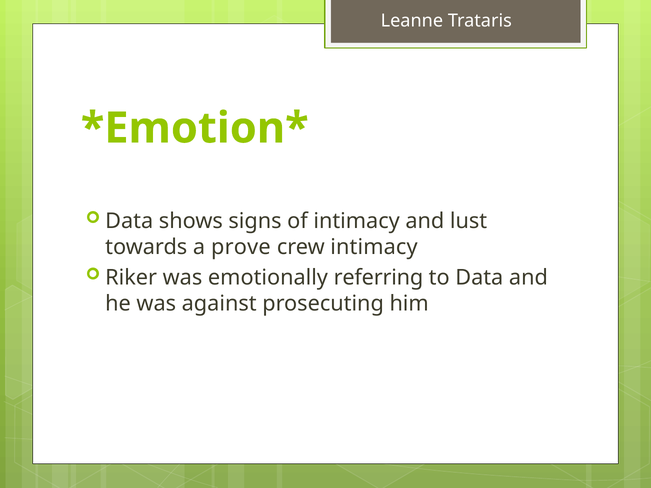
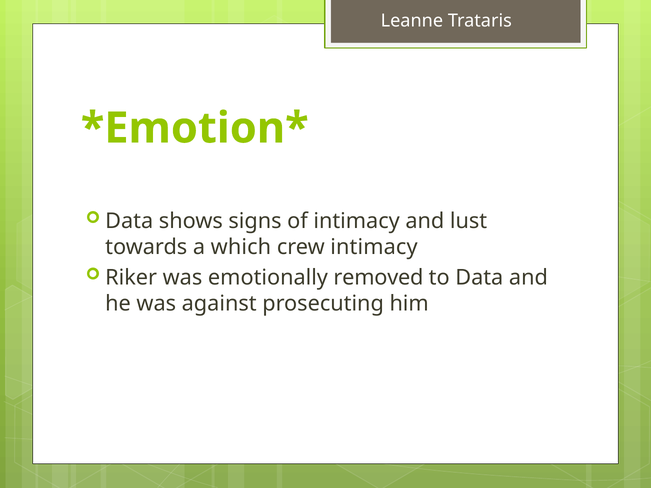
prove: prove -> which
referring: referring -> removed
